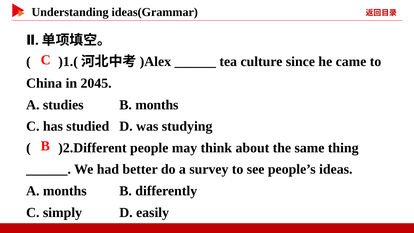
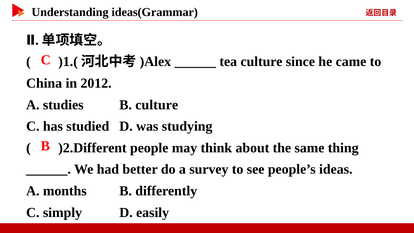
2045: 2045 -> 2012
B months: months -> culture
